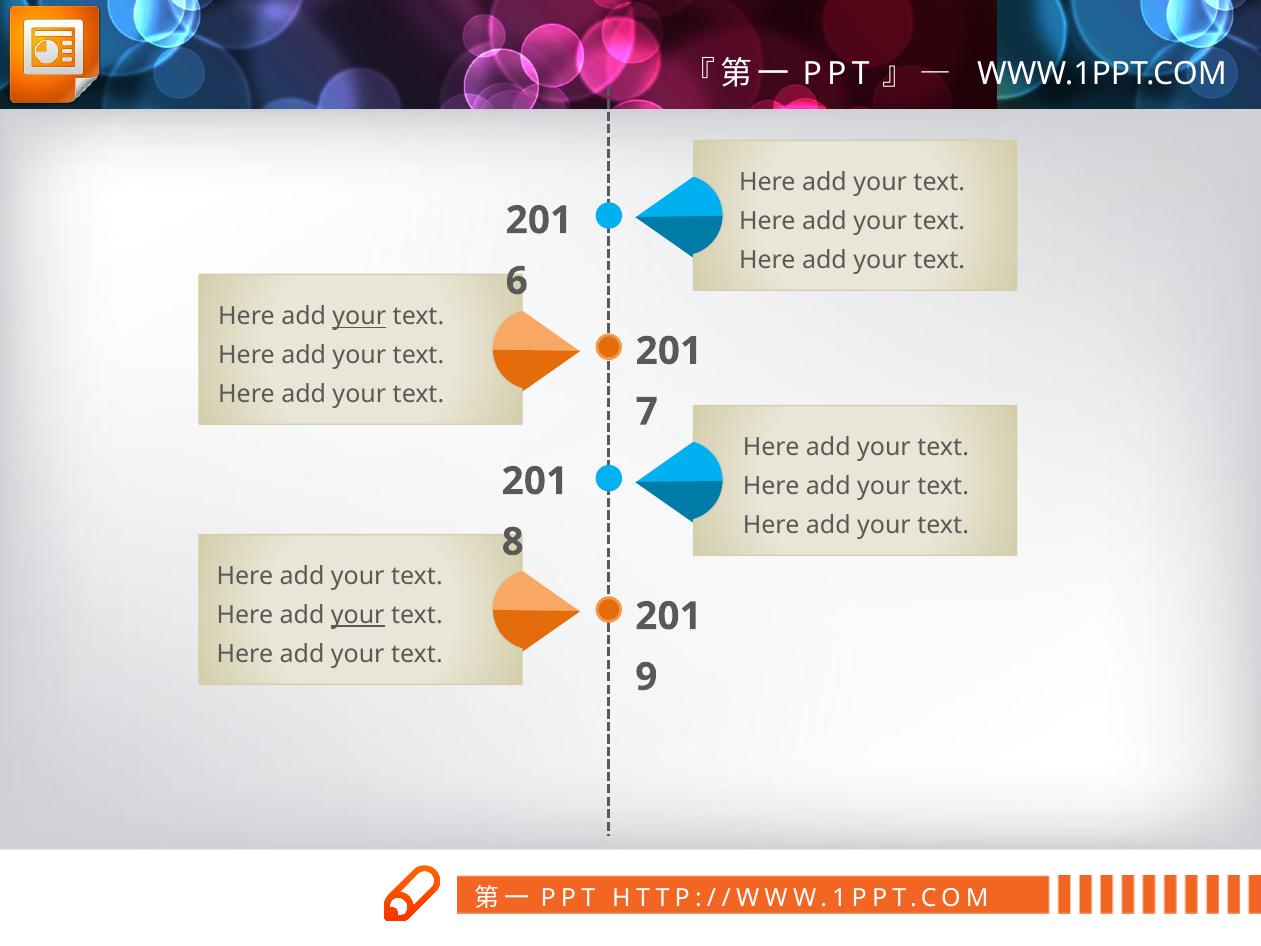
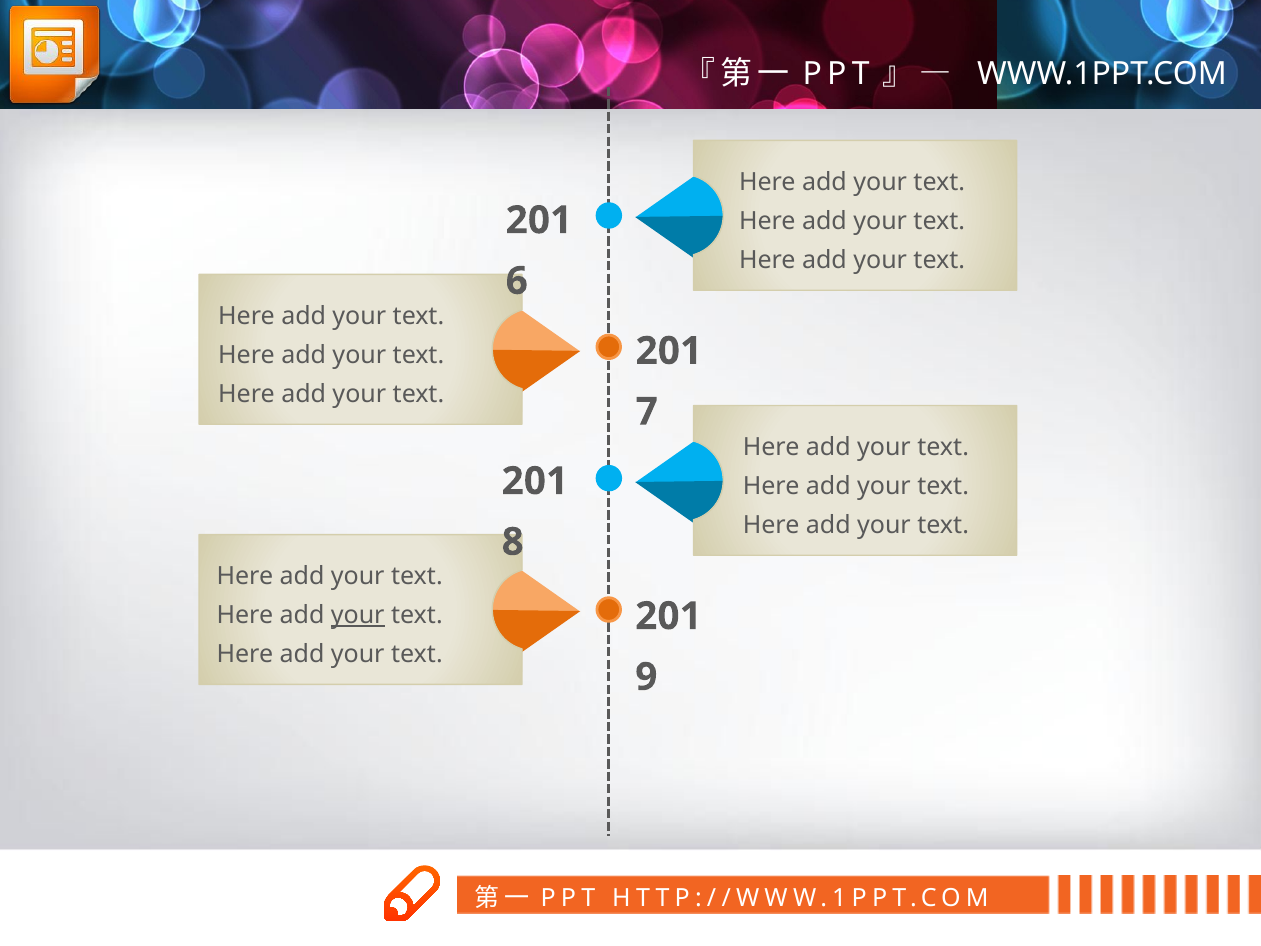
your at (359, 316) underline: present -> none
